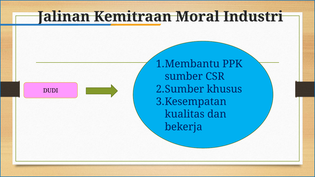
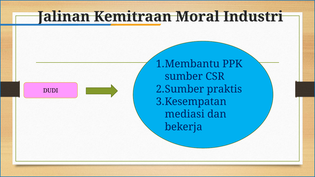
khusus: khusus -> praktis
kualitas: kualitas -> mediasi
